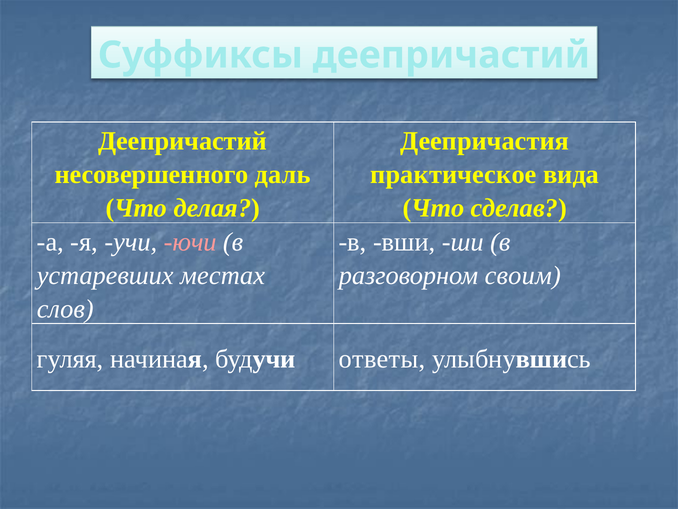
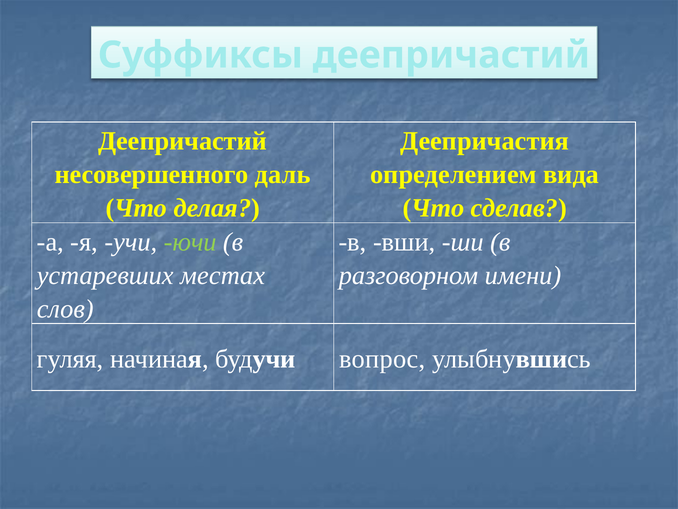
практическое: практическое -> определением
ючи colour: pink -> light green
своим: своим -> имени
ответы: ответы -> вопрос
